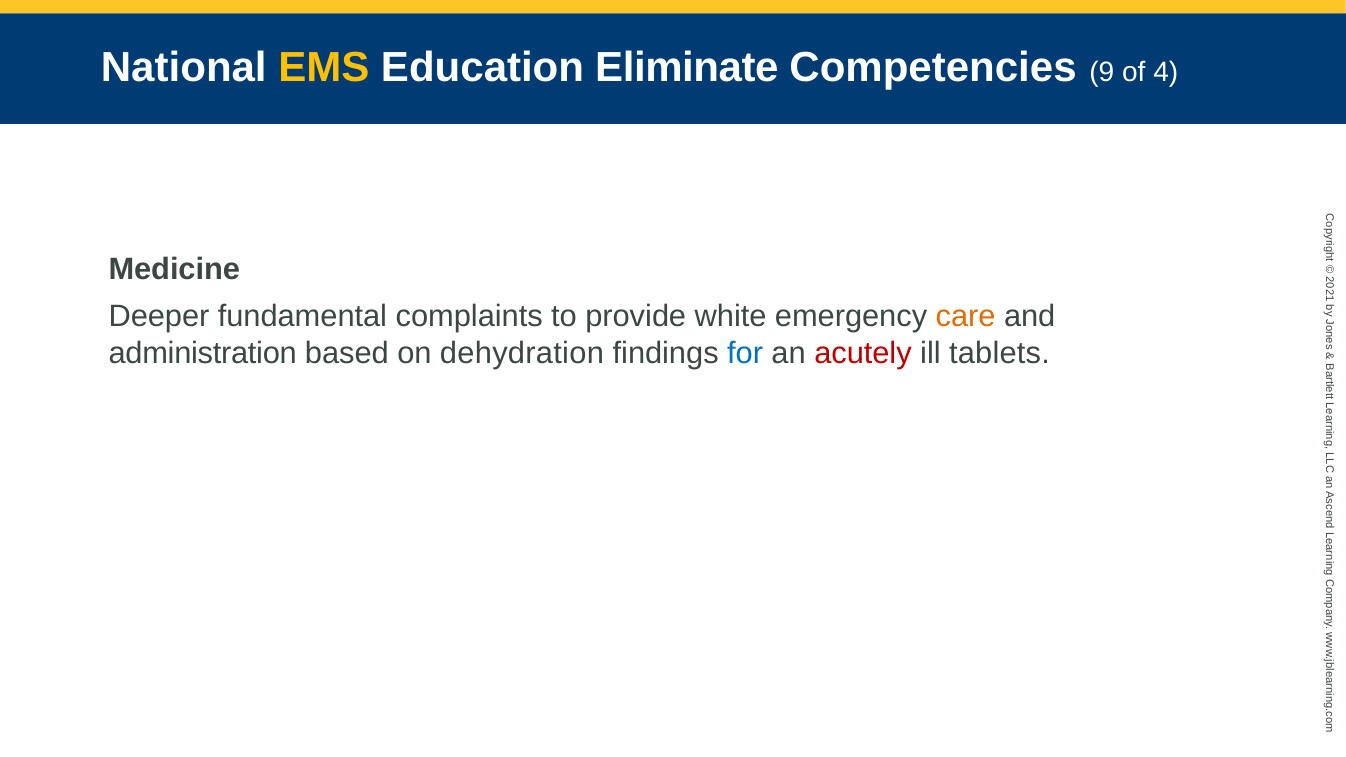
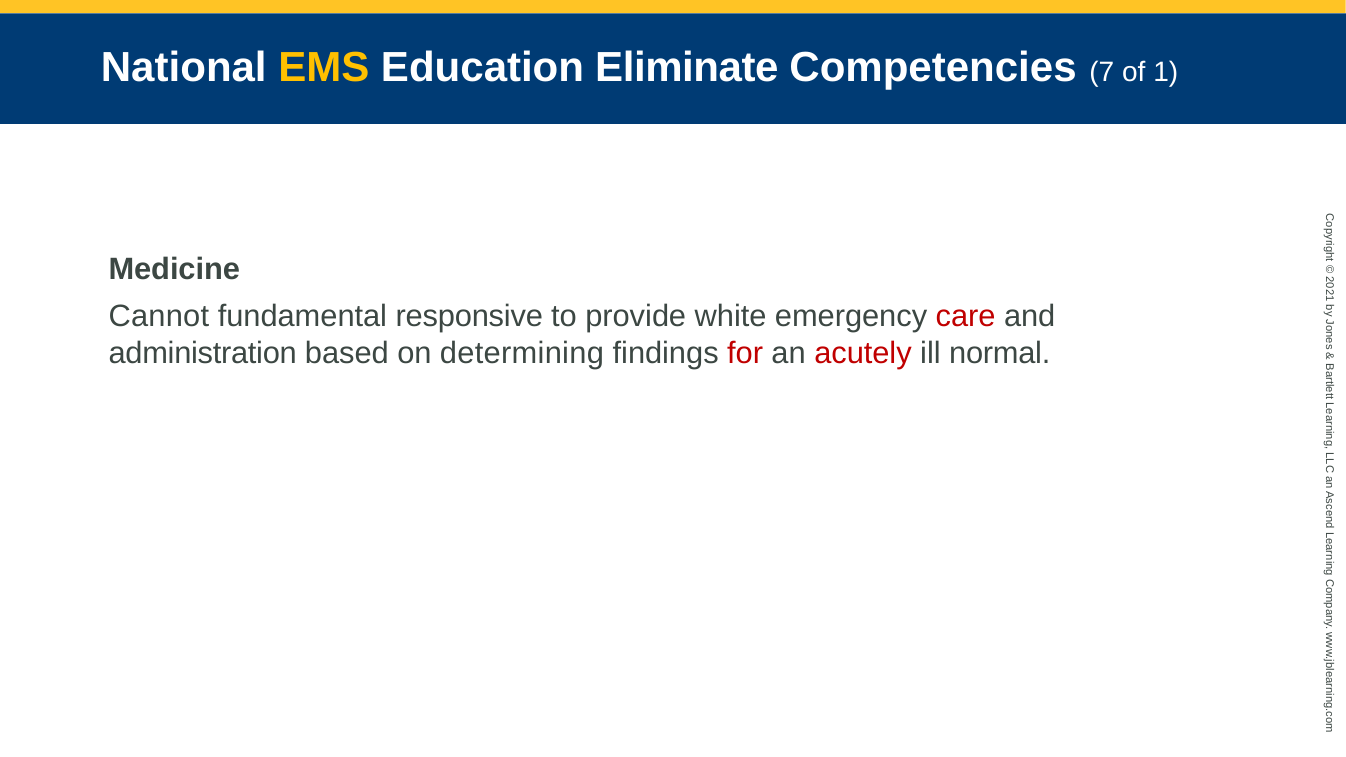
9: 9 -> 7
of 4: 4 -> 1
Deeper: Deeper -> Cannot
complaints: complaints -> responsive
care colour: orange -> red
dehydration: dehydration -> determining
for colour: blue -> red
tablets: tablets -> normal
